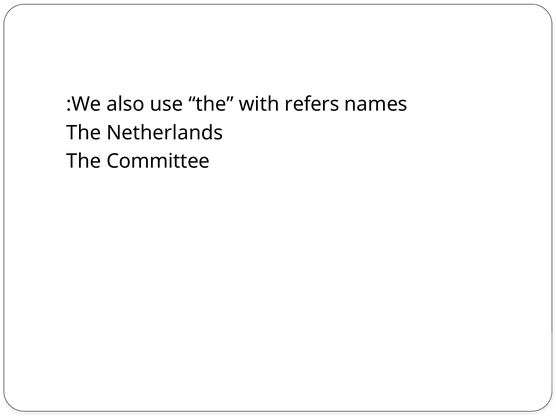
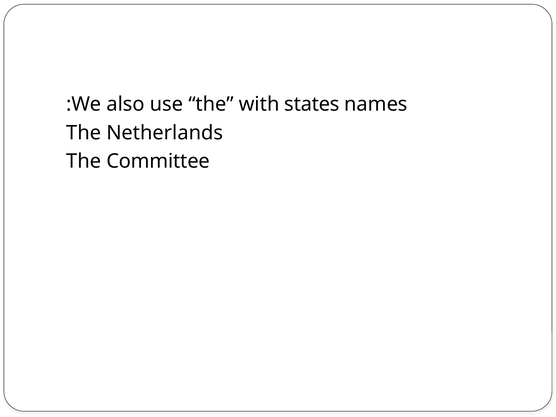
refers: refers -> states
